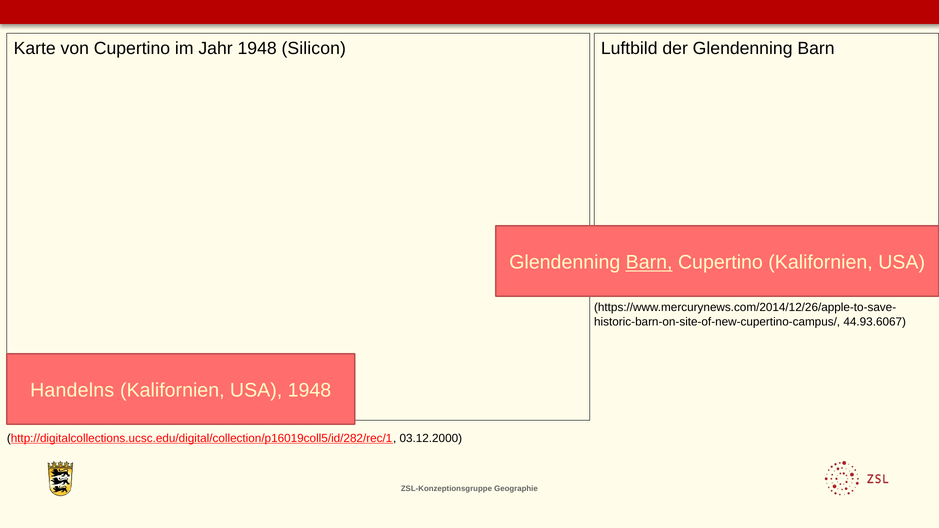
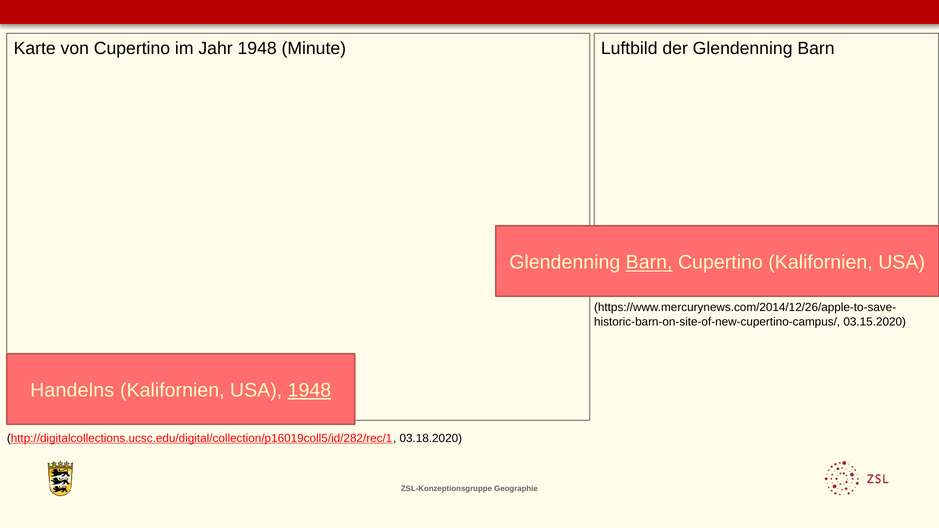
Silicon: Silicon -> Minute
44.93.6067: 44.93.6067 -> 03.15.2020
1948 at (309, 391) underline: none -> present
03.12.2000: 03.12.2000 -> 03.18.2020
